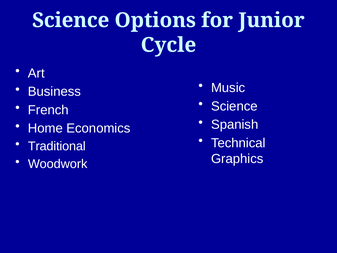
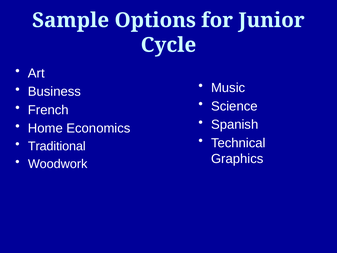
Science at (71, 20): Science -> Sample
